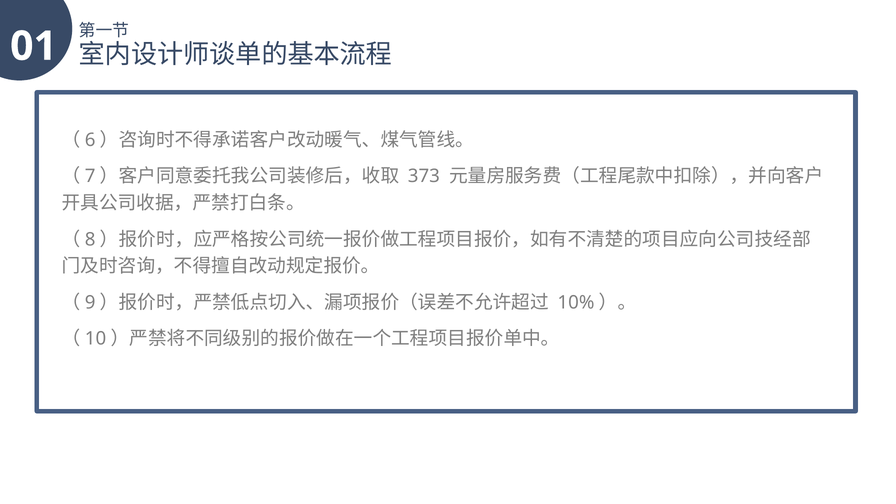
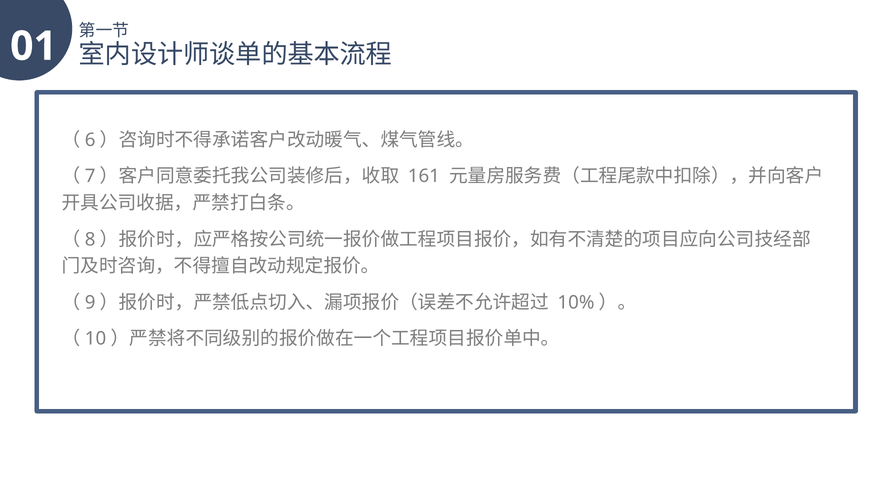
373: 373 -> 161
